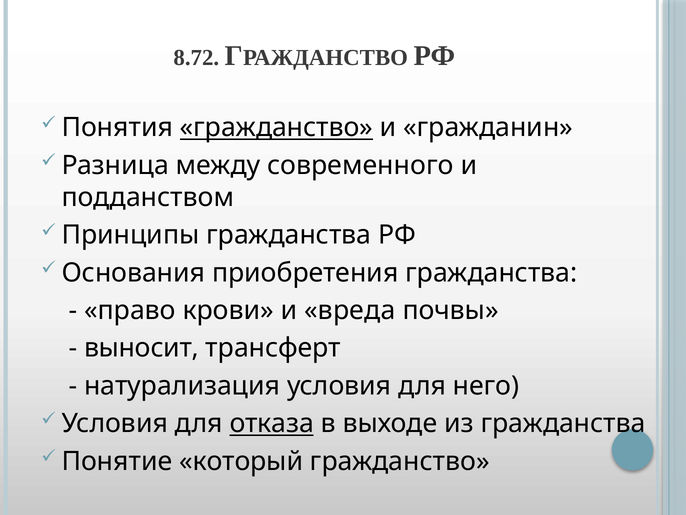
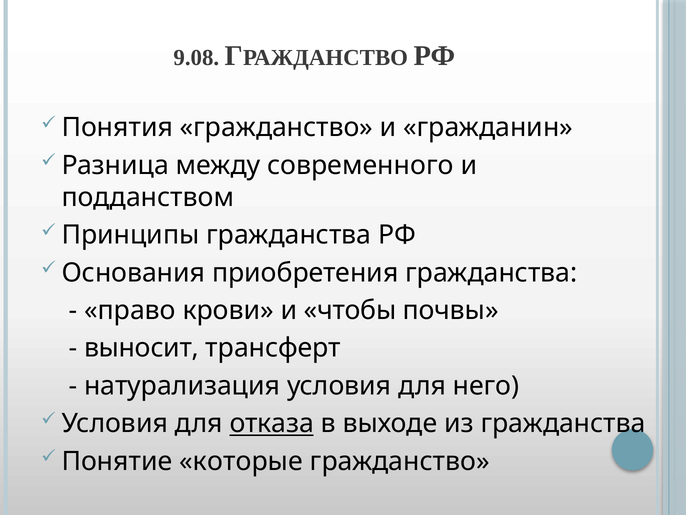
8.72: 8.72 -> 9.08
гражданство at (276, 127) underline: present -> none
вреда: вреда -> чтобы
который: который -> которые
